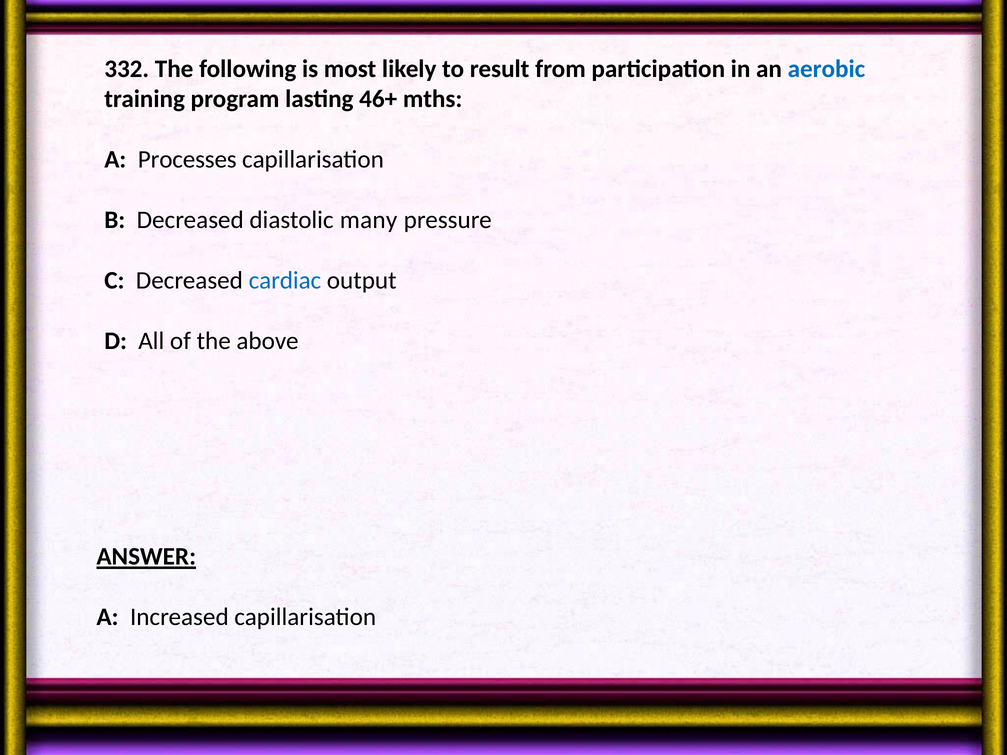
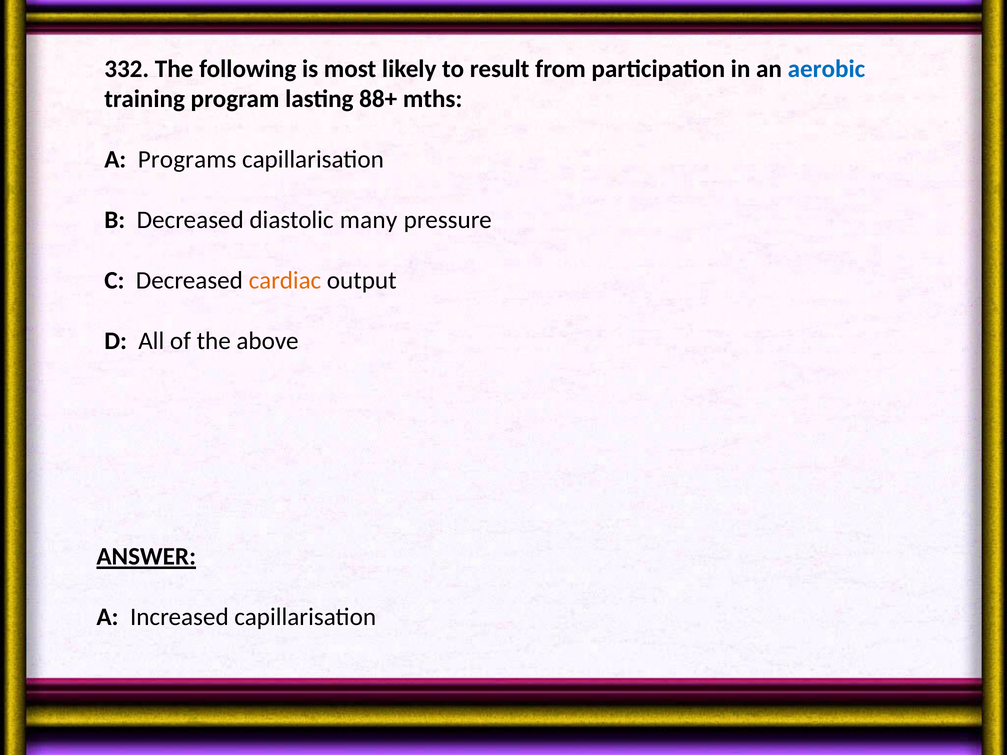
46+: 46+ -> 88+
Processes: Processes -> Programs
cardiac colour: blue -> orange
